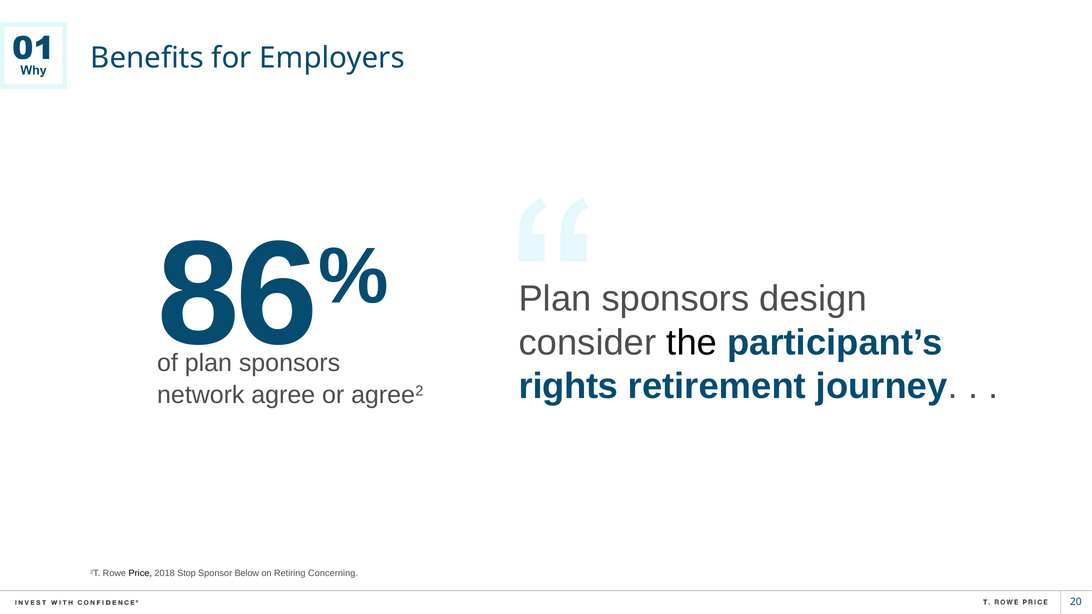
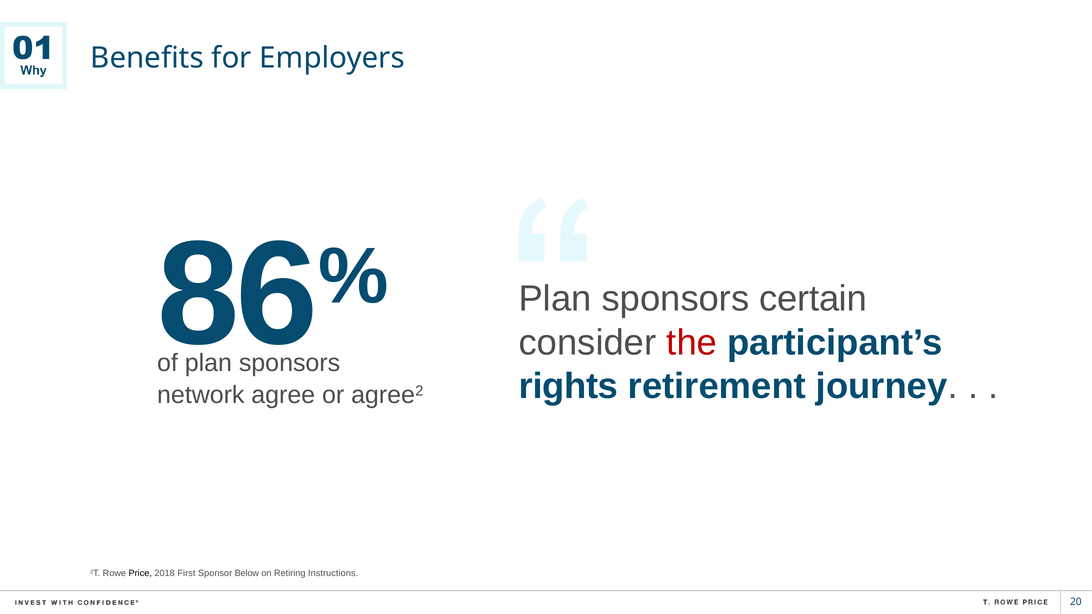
design: design -> certain
the colour: black -> red
Stop: Stop -> First
Concerning: Concerning -> Instructions
